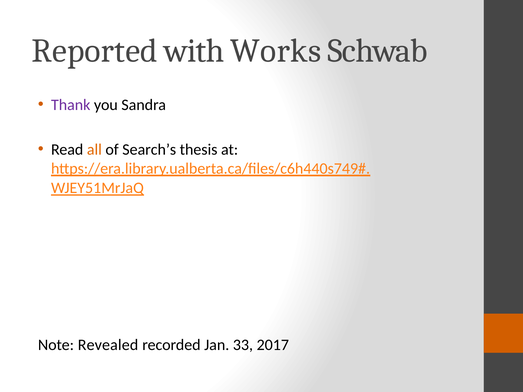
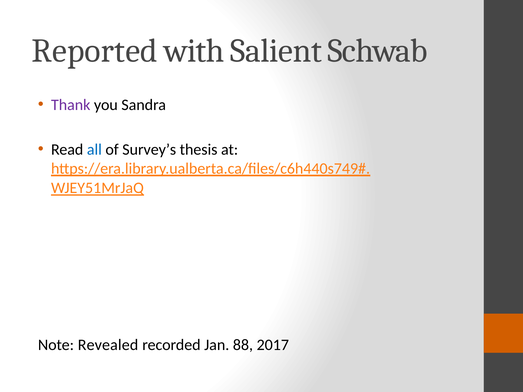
Works: Works -> Salient
all colour: orange -> blue
Search’s: Search’s -> Survey’s
33: 33 -> 88
